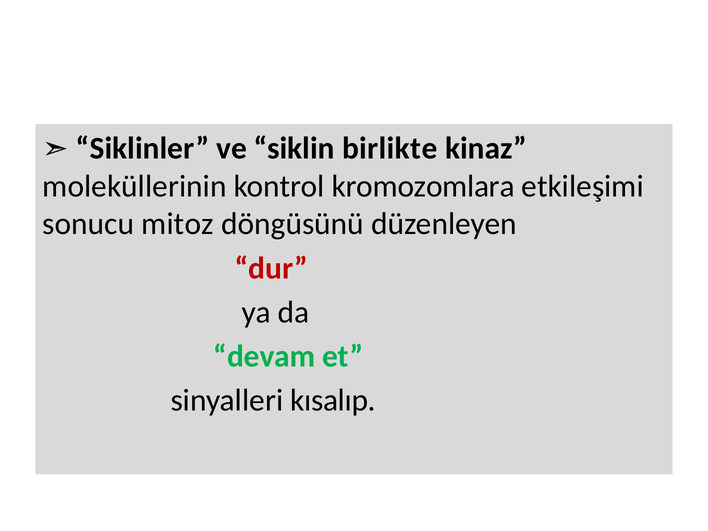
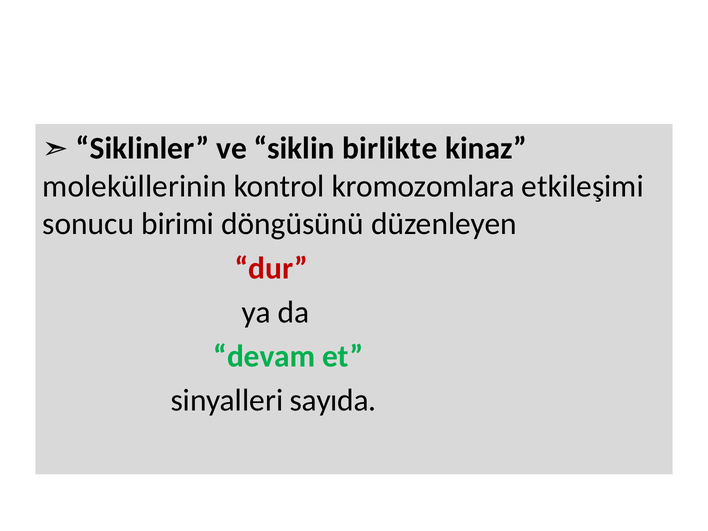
mitoz: mitoz -> birimi
kısalıp: kısalıp -> sayıda
